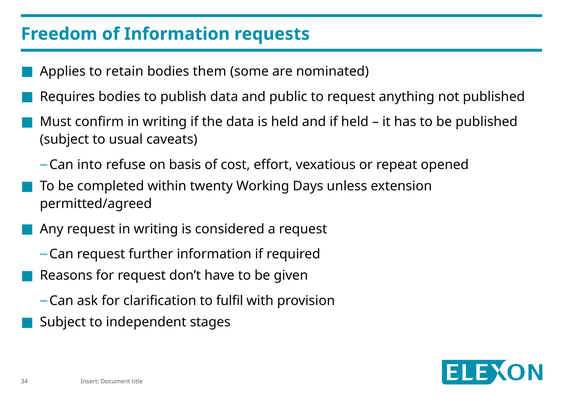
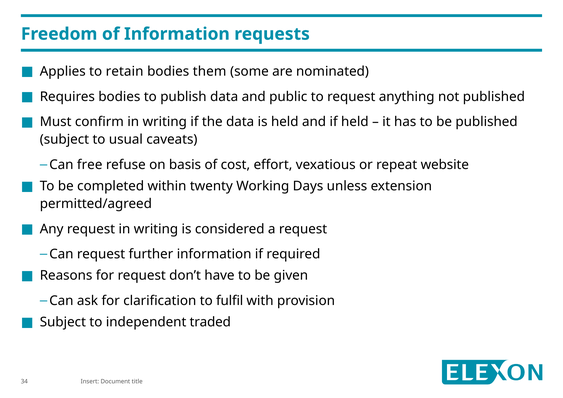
into: into -> free
opened: opened -> website
stages: stages -> traded
